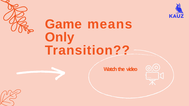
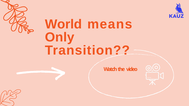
Game: Game -> World
